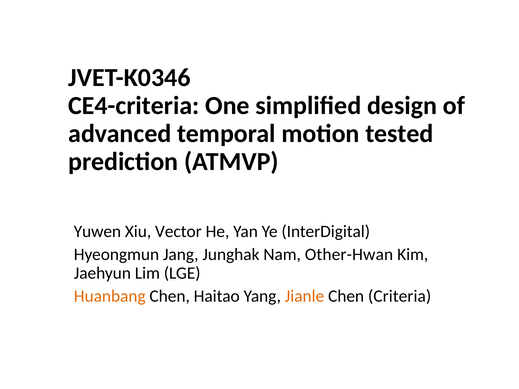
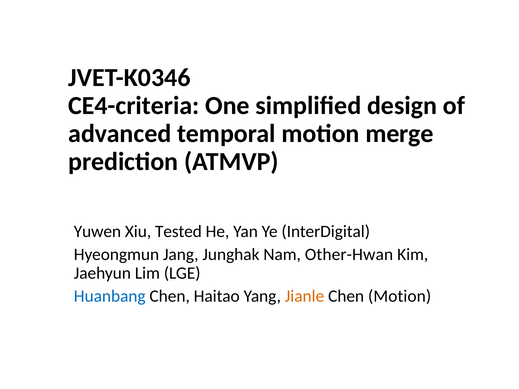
tested: tested -> merge
Vector: Vector -> Tested
Huanbang colour: orange -> blue
Chen Criteria: Criteria -> Motion
